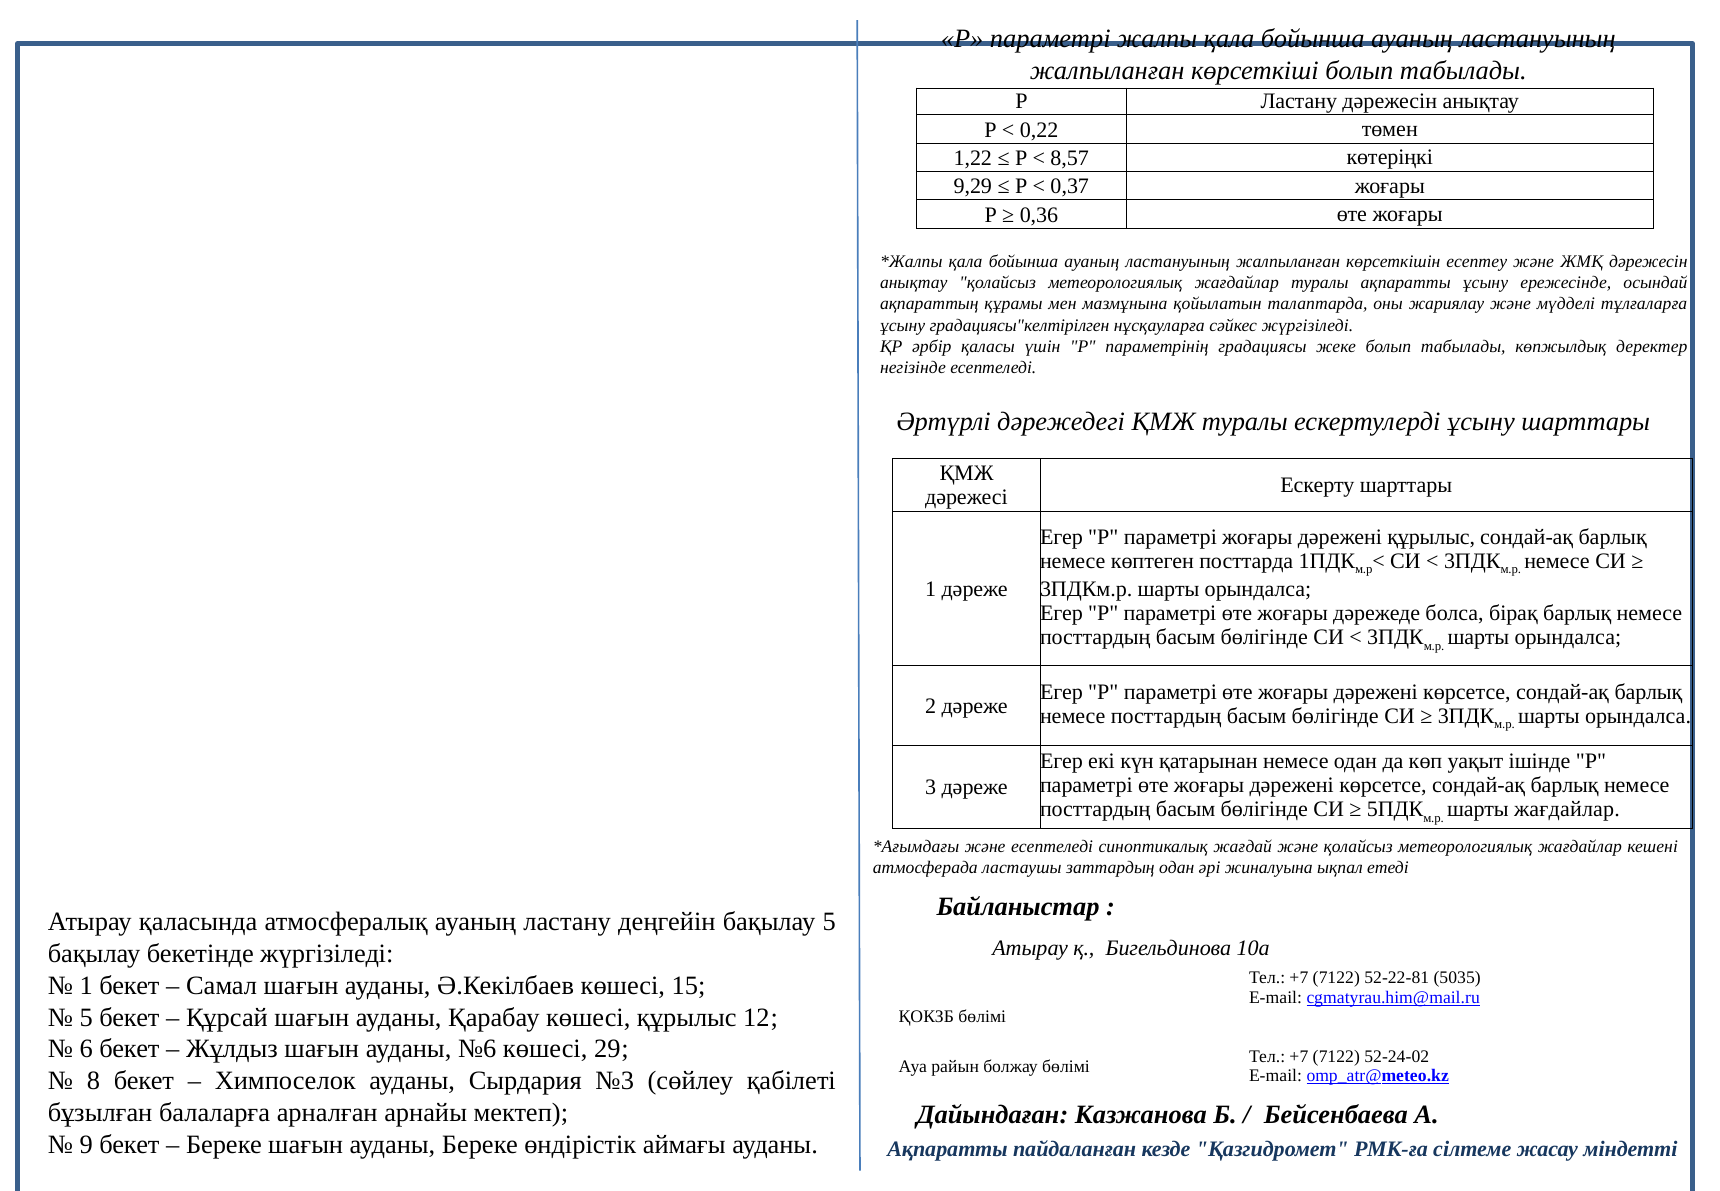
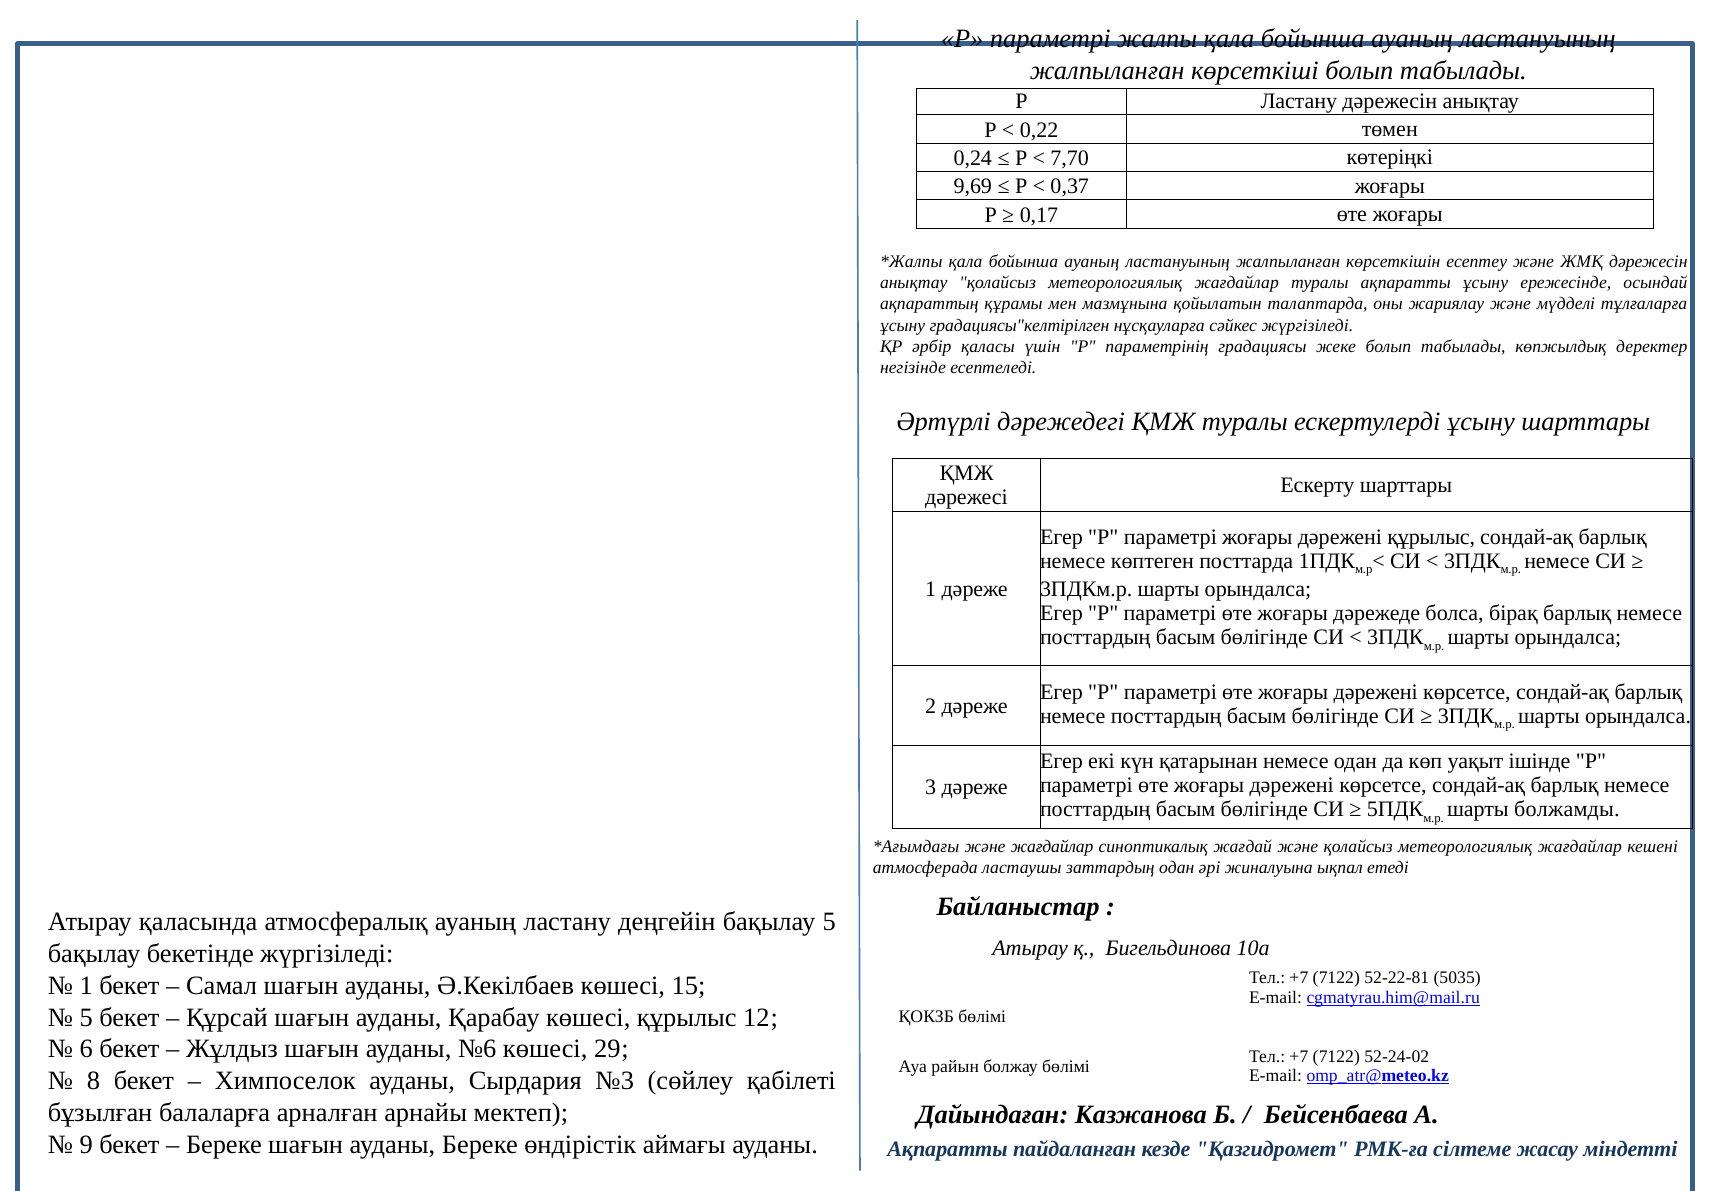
1,22: 1,22 -> 0,24
8,57: 8,57 -> 7,70
9,29: 9,29 -> 9,69
0,36: 0,36 -> 0,17
шарты жағдайлар: жағдайлар -> болжамды
және есептеледі: есептеледі -> жағдайлар
